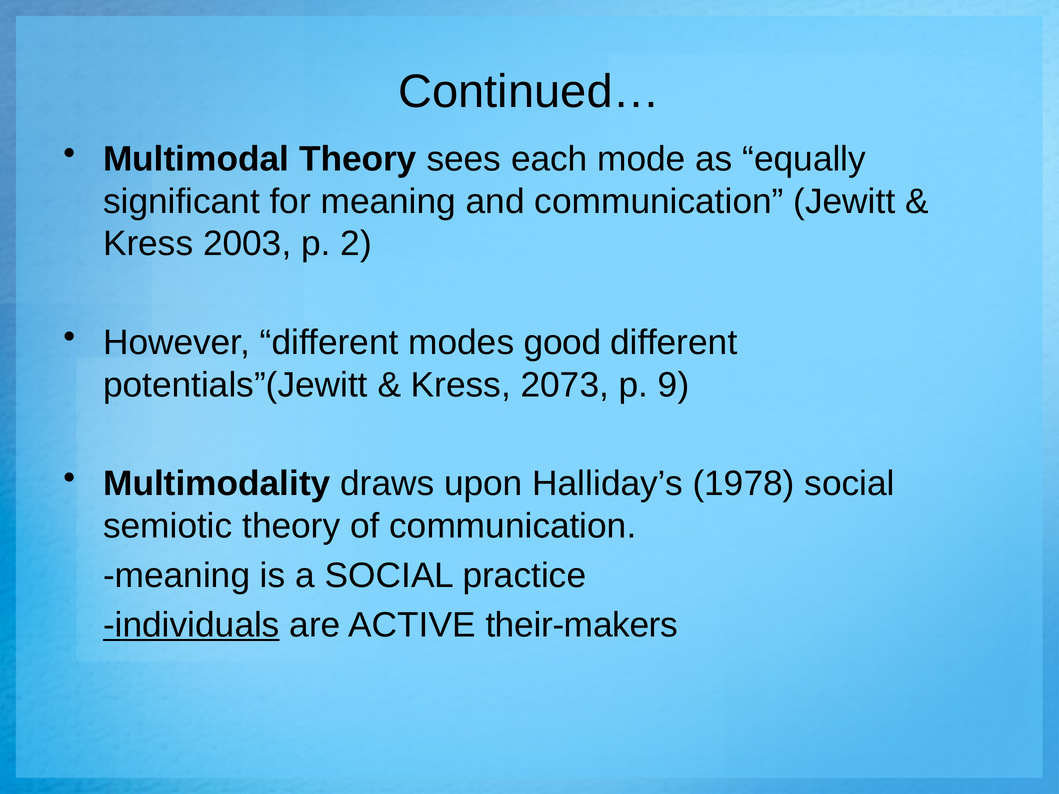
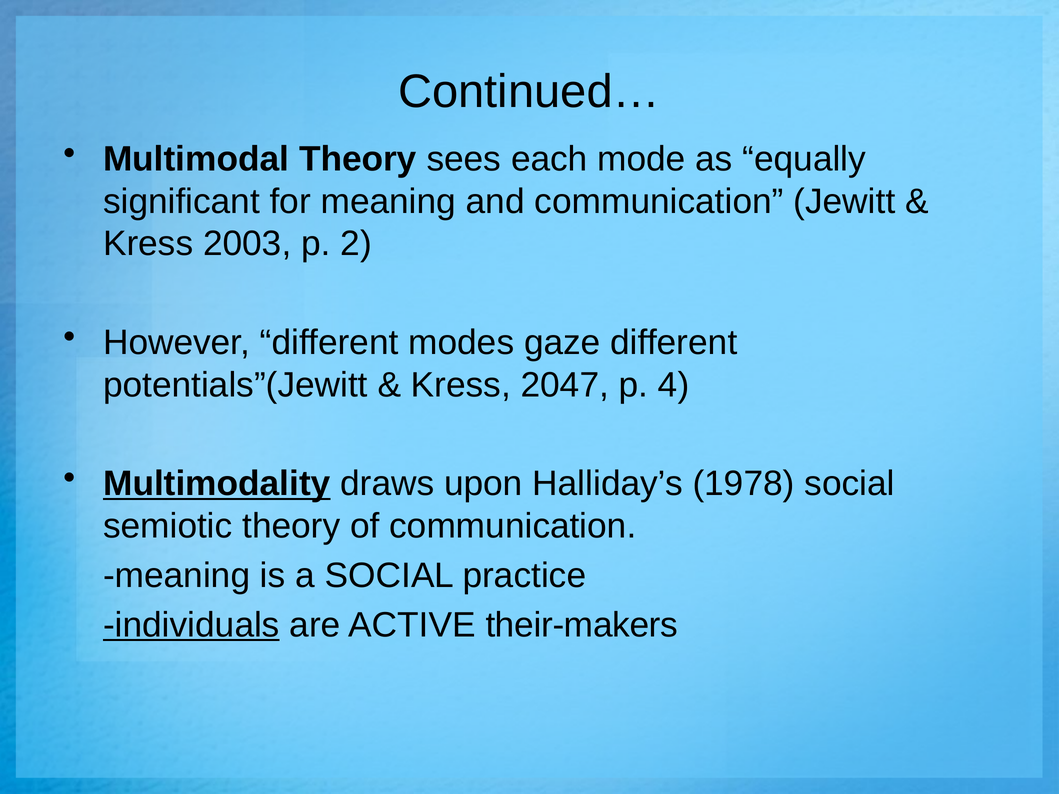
good: good -> gaze
2073: 2073 -> 2047
9: 9 -> 4
Multimodality underline: none -> present
